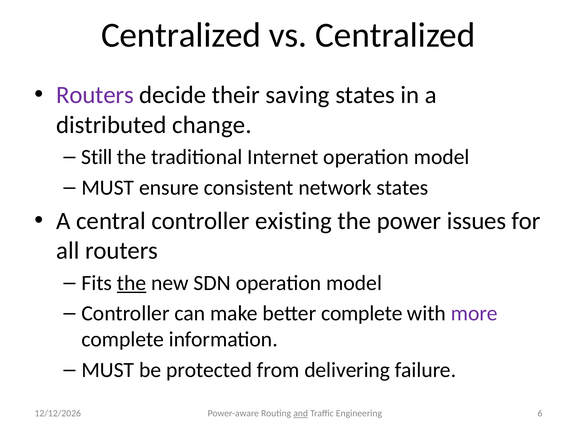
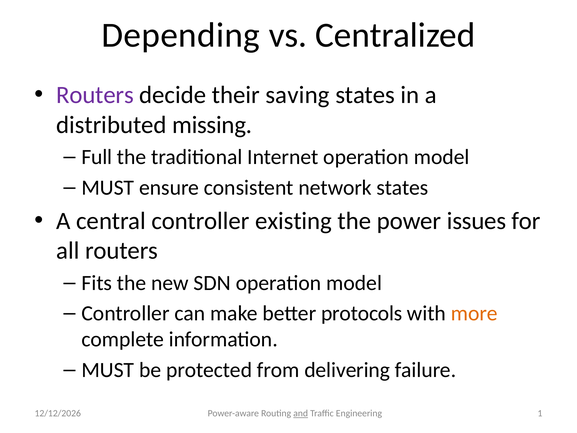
Centralized at (181, 35): Centralized -> Depending
change: change -> missing
Still: Still -> Full
the at (132, 283) underline: present -> none
better complete: complete -> protocols
more colour: purple -> orange
6: 6 -> 1
